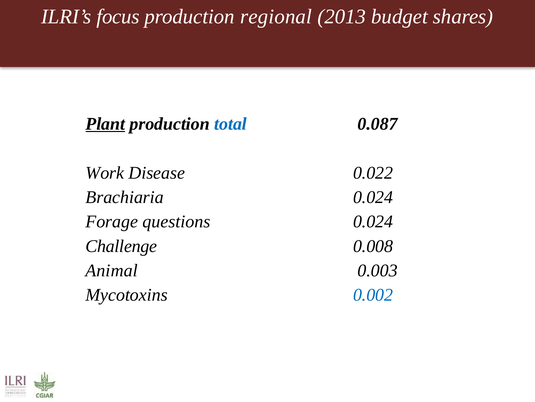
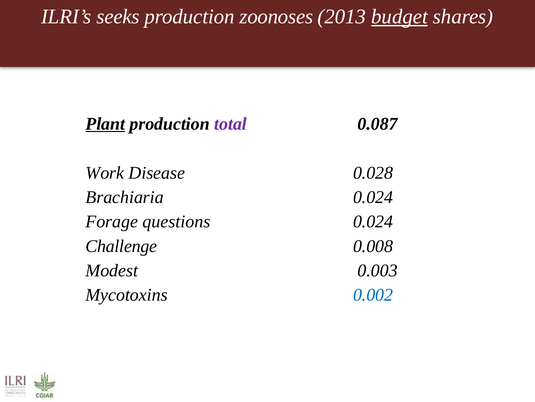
focus: focus -> seeks
regional: regional -> zoonoses
budget underline: none -> present
total colour: blue -> purple
0.022: 0.022 -> 0.028
Animal: Animal -> Modest
